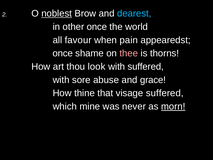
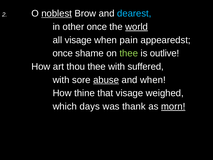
world underline: none -> present
all favour: favour -> visage
thee at (129, 53) colour: pink -> light green
thorns: thorns -> outlive
thou look: look -> thee
abuse underline: none -> present
and grace: grace -> when
visage suffered: suffered -> weighed
mine: mine -> days
never: never -> thank
